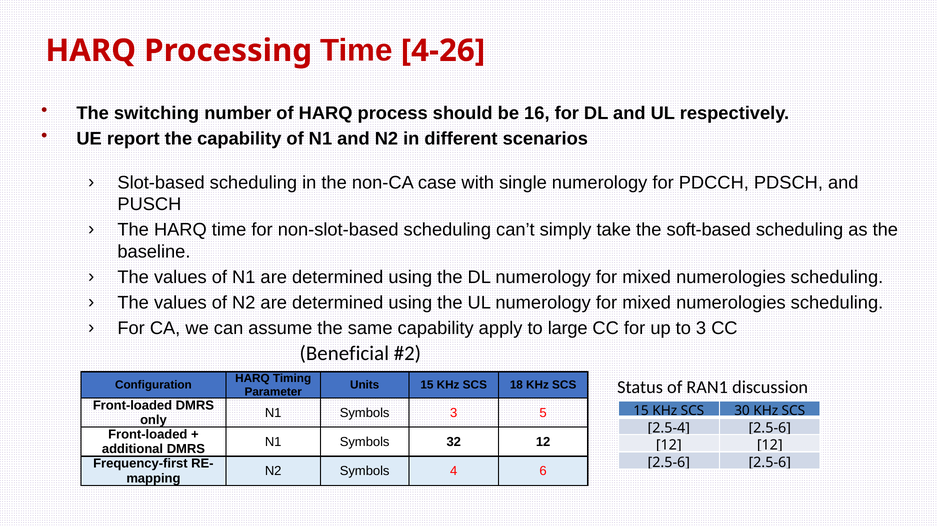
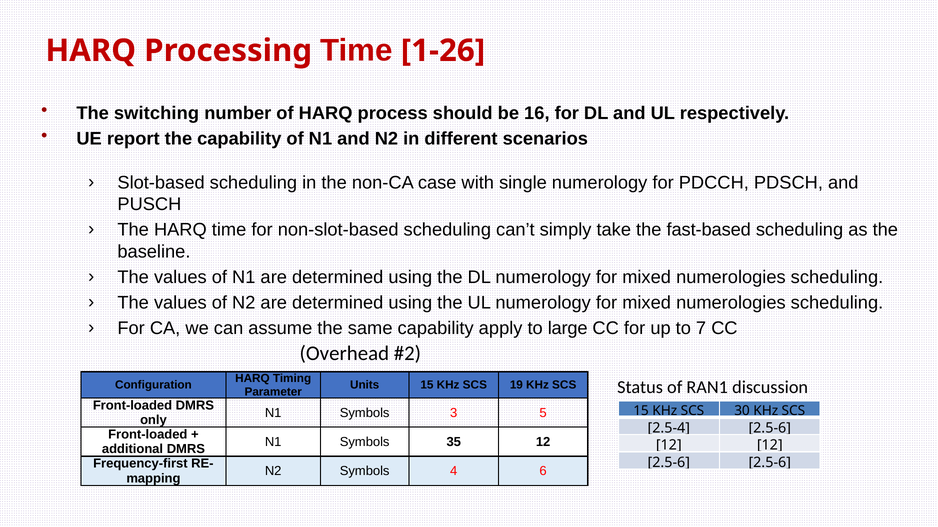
4-26: 4-26 -> 1-26
soft-based: soft-based -> fast-based
to 3: 3 -> 7
Beneficial: Beneficial -> Overhead
18: 18 -> 19
32: 32 -> 35
